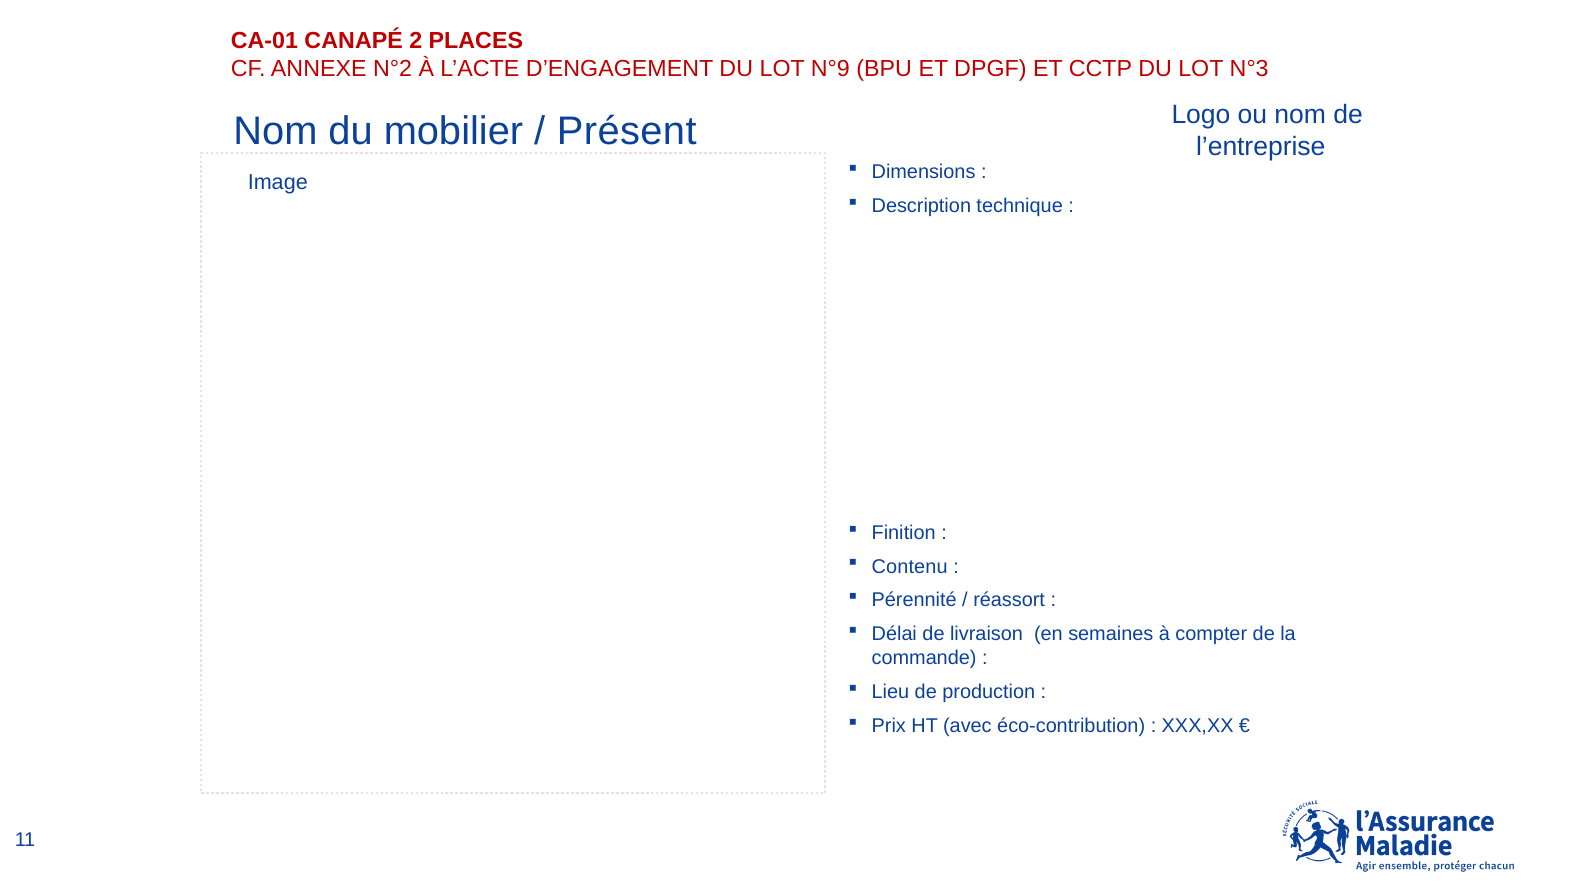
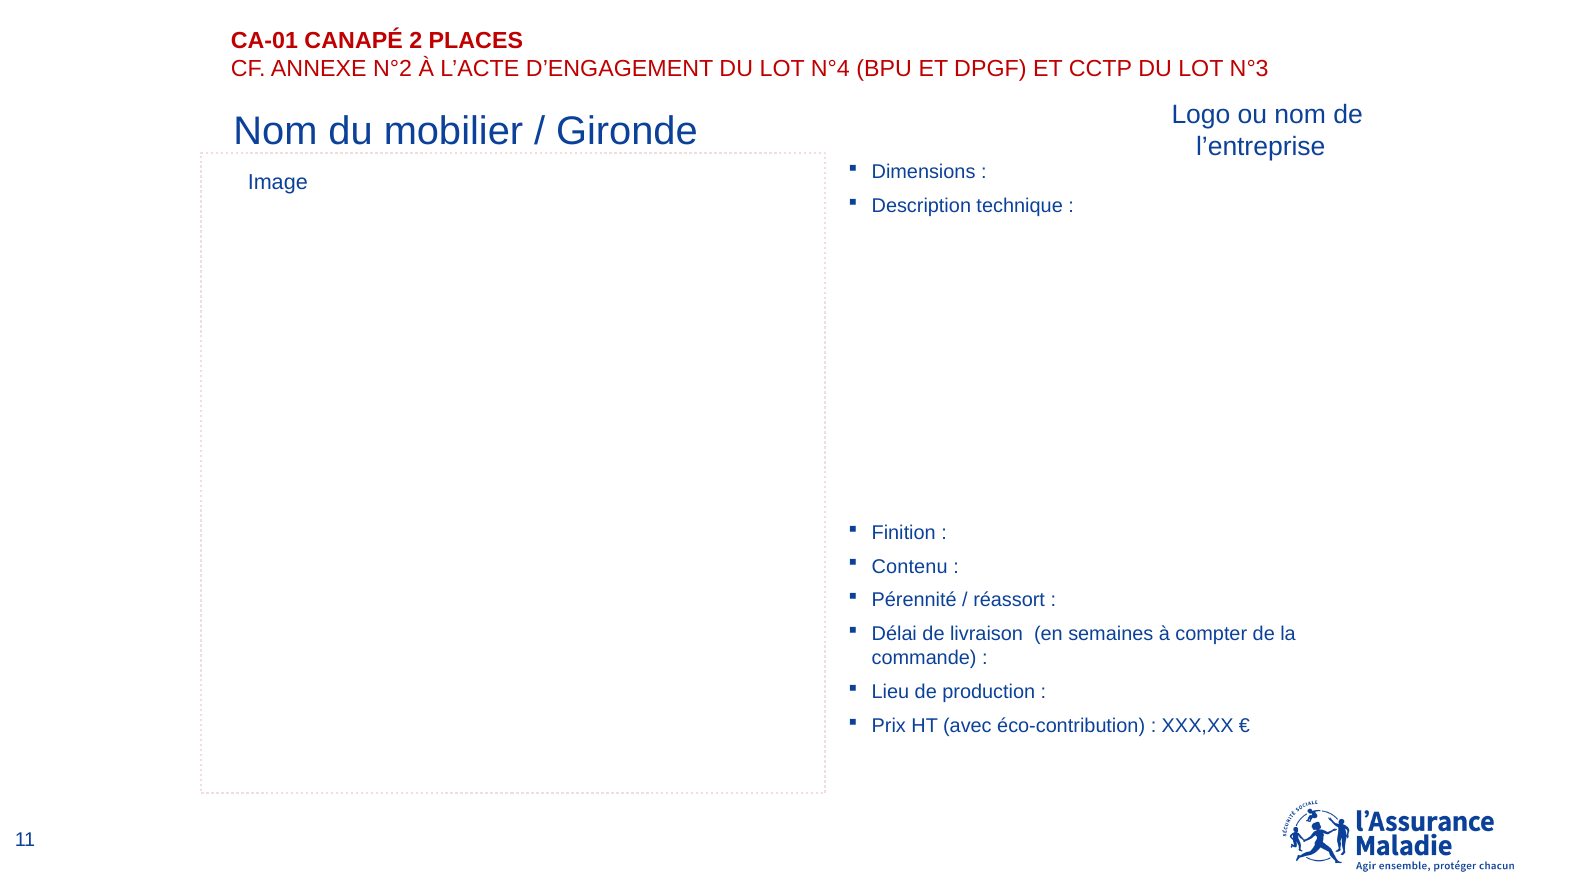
N°9: N°9 -> N°4
Présent: Présent -> Gironde
